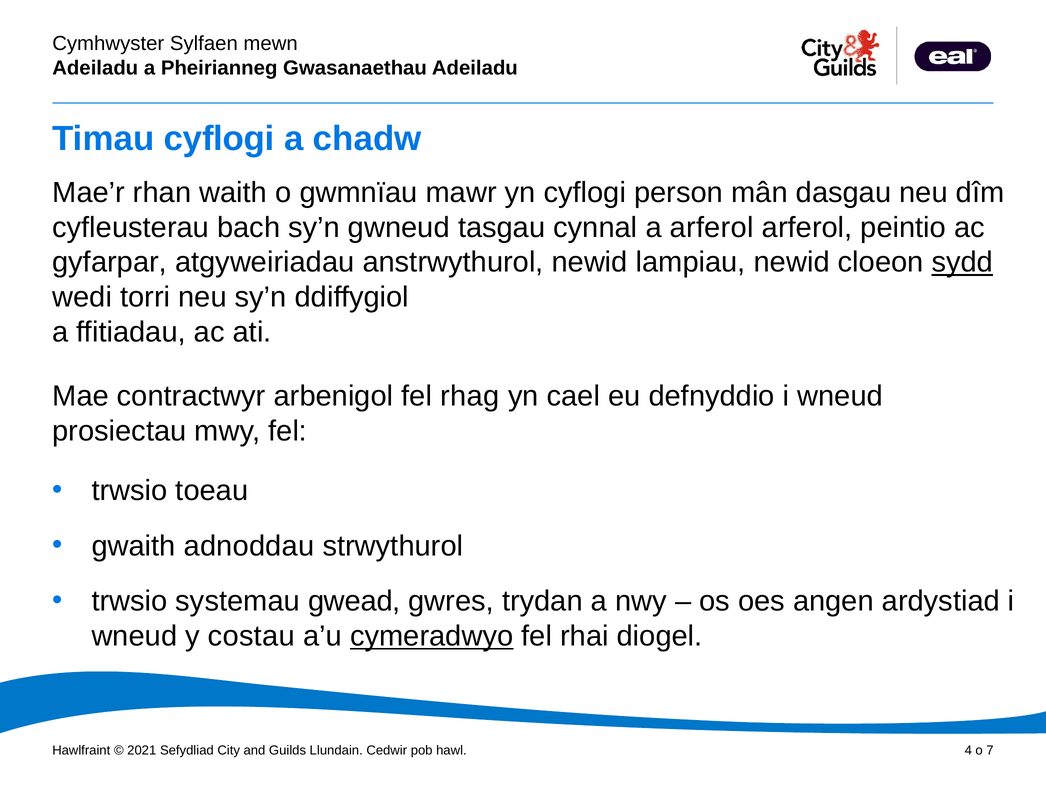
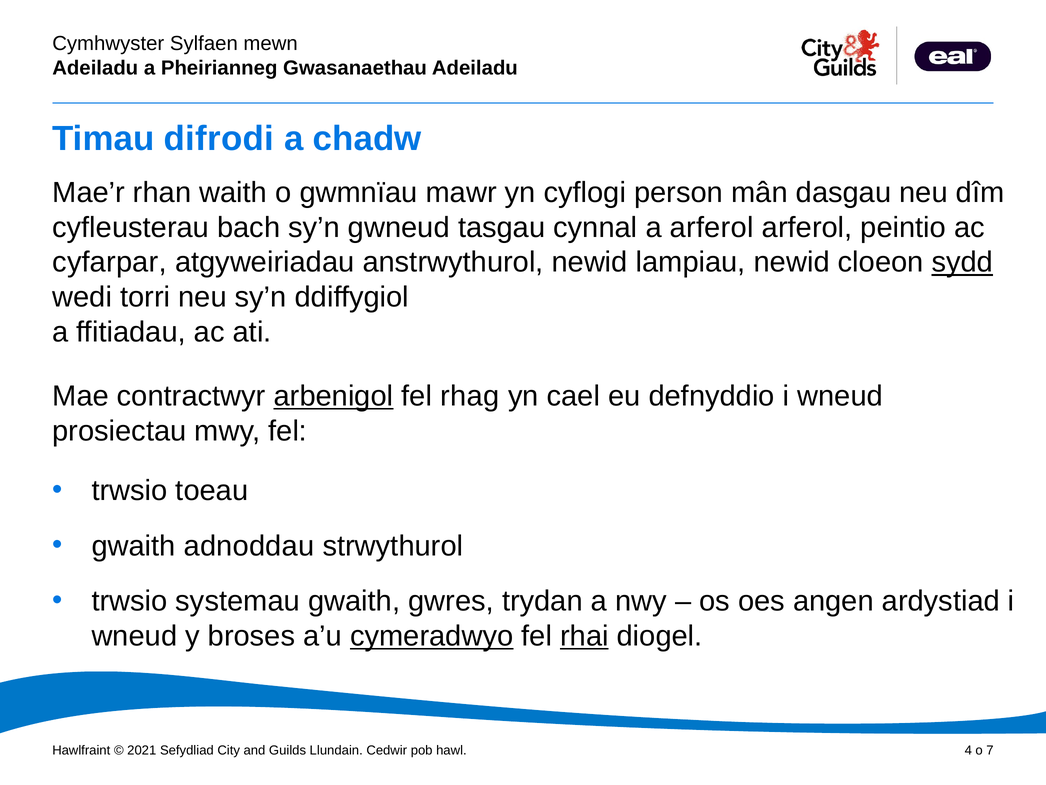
Timau cyflogi: cyflogi -> difrodi
gyfarpar: gyfarpar -> cyfarpar
arbenigol underline: none -> present
systemau gwead: gwead -> gwaith
costau: costau -> broses
rhai underline: none -> present
